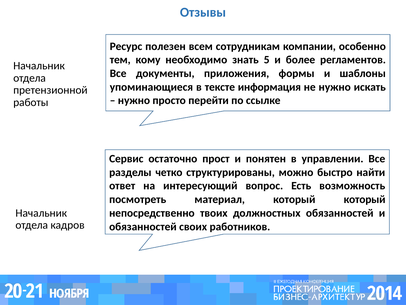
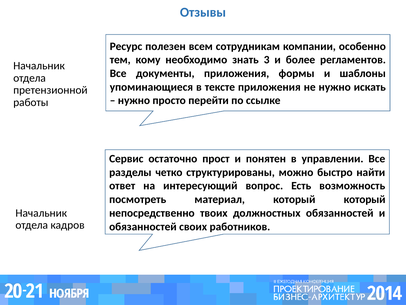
5: 5 -> 3
тексте информация: информация -> приложения
